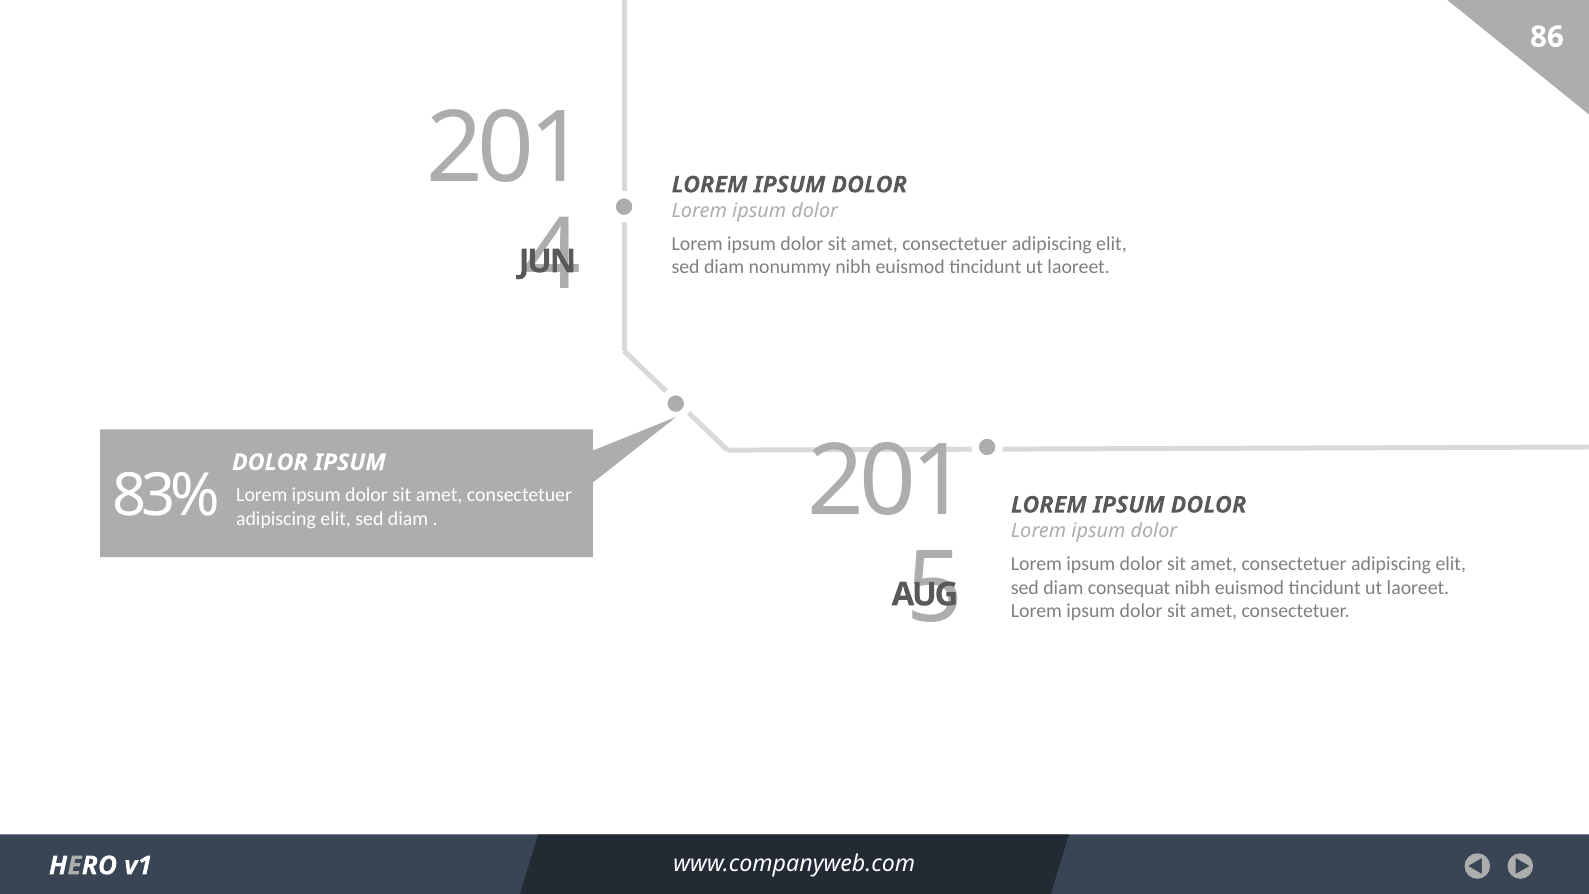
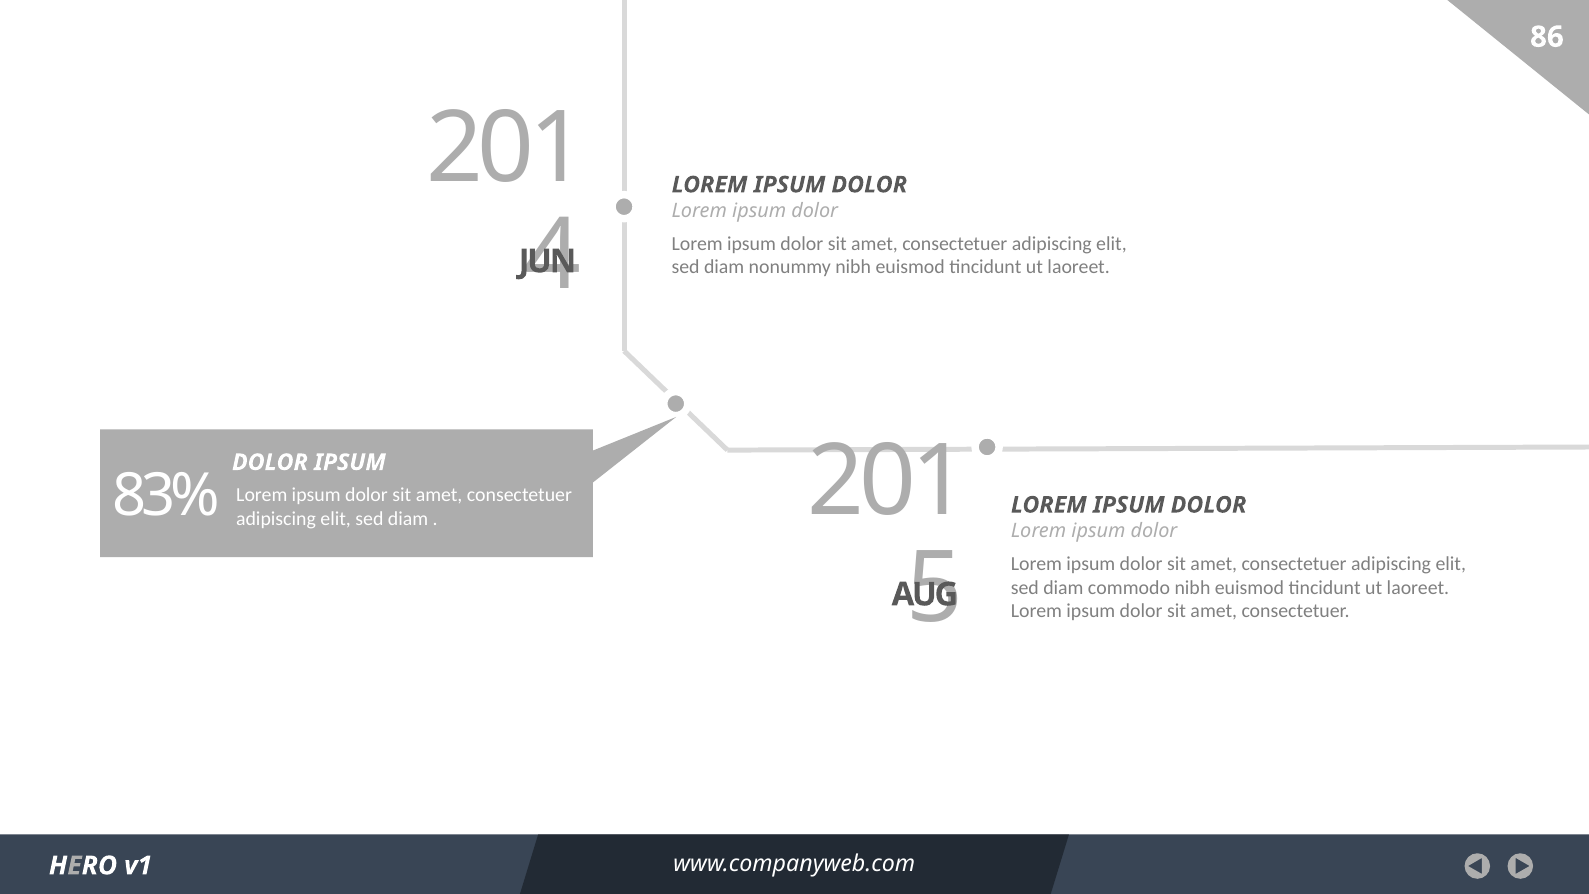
consequat: consequat -> commodo
